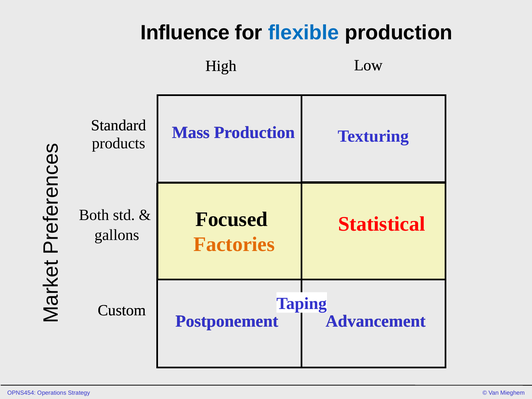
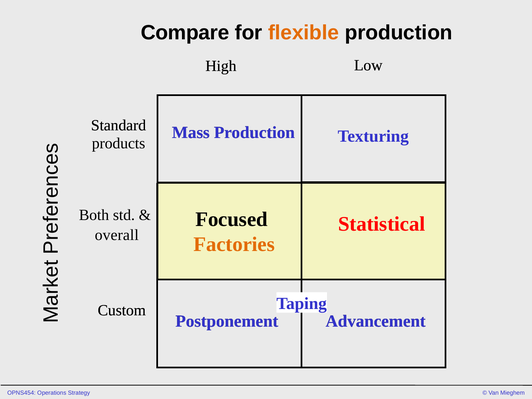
Influence: Influence -> Compare
flexible colour: blue -> orange
gallons: gallons -> overall
